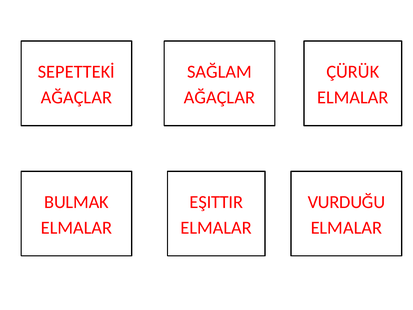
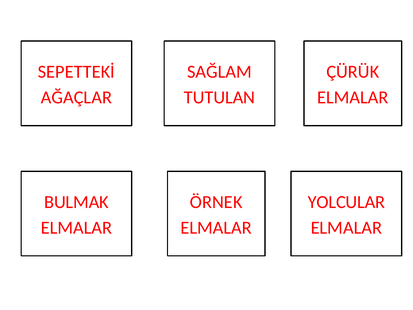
AĞAÇLAR at (219, 97): AĞAÇLAR -> TUTULAN
EŞITTIR: EŞITTIR -> ÖRNEK
VURDUĞU: VURDUĞU -> YOLCULAR
